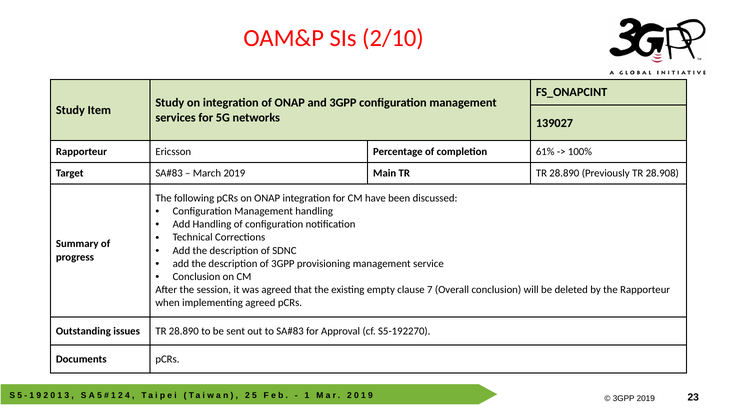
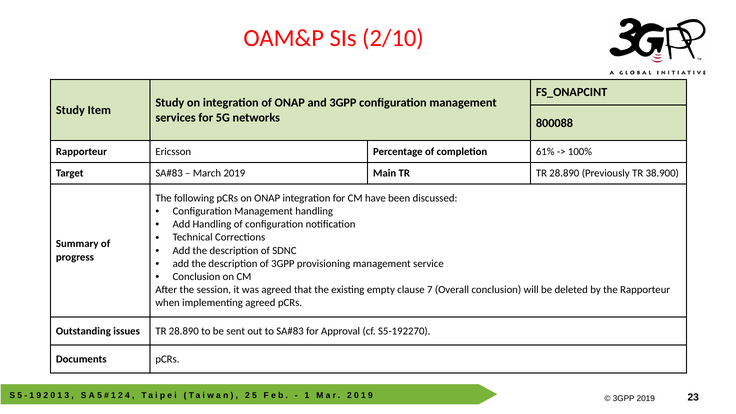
139027: 139027 -> 800088
28.908: 28.908 -> 38.900
